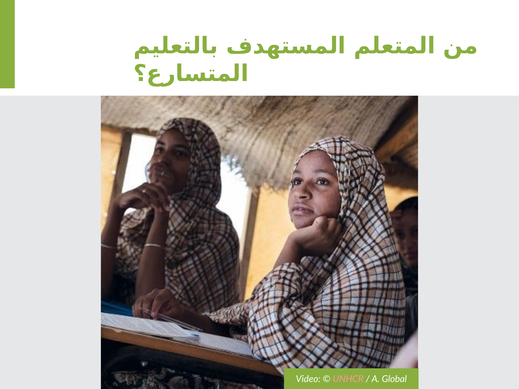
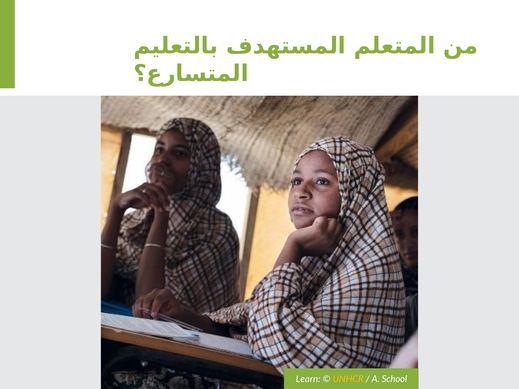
Video: Video -> Learn
UNHCR colour: pink -> yellow
Global: Global -> School
